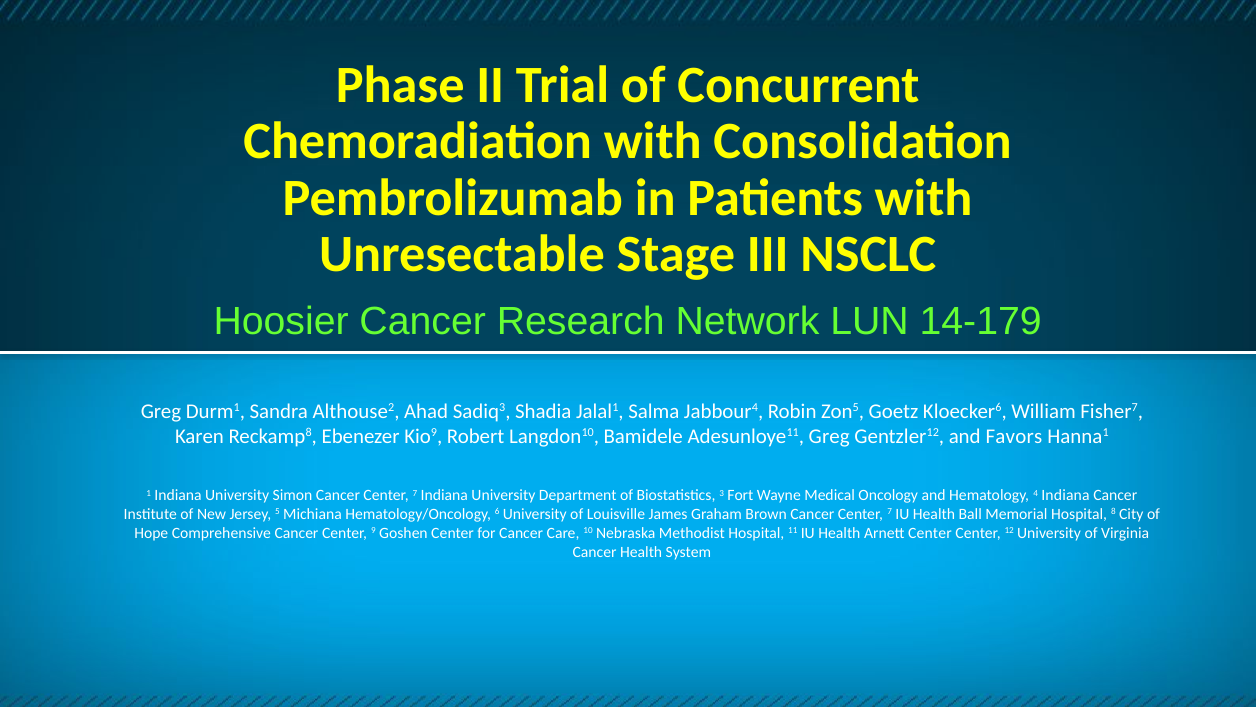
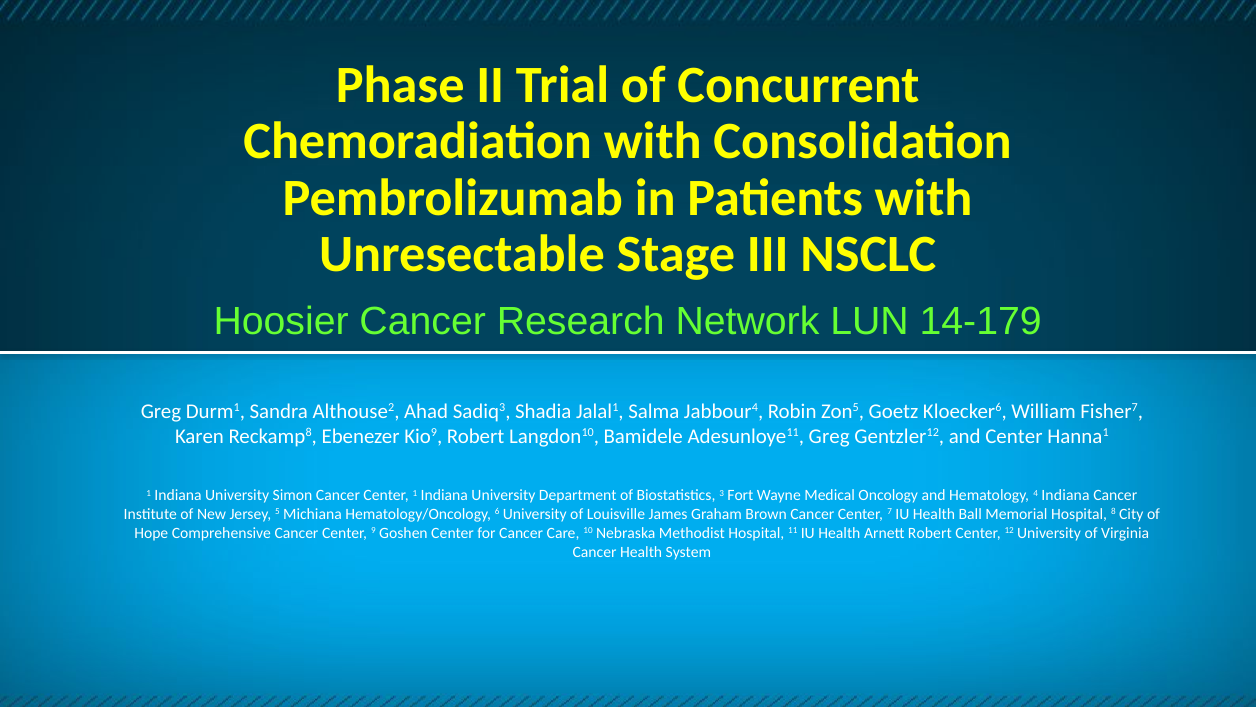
and Favors: Favors -> Center
Simon Cancer Center 7: 7 -> 1
Arnett Center: Center -> Robert
